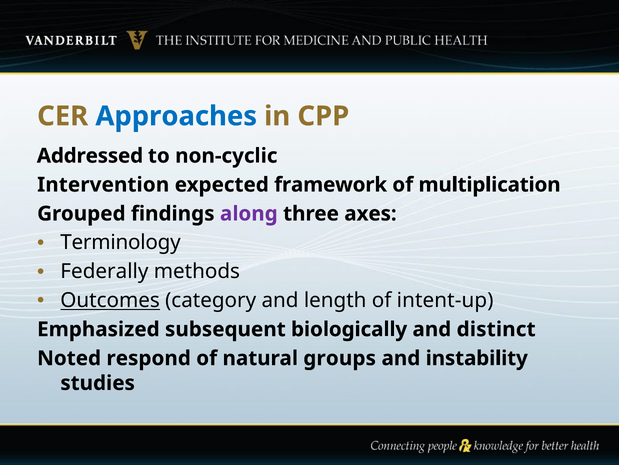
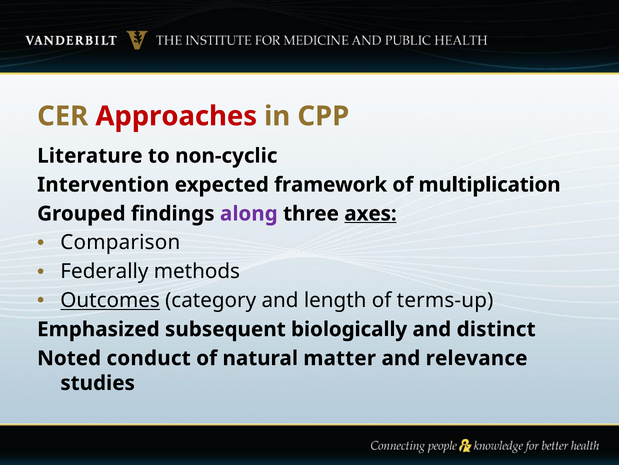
Approaches colour: blue -> red
Addressed: Addressed -> Literature
axes underline: none -> present
Terminology: Terminology -> Comparison
intent-up: intent-up -> terms-up
respond: respond -> conduct
groups: groups -> matter
instability: instability -> relevance
